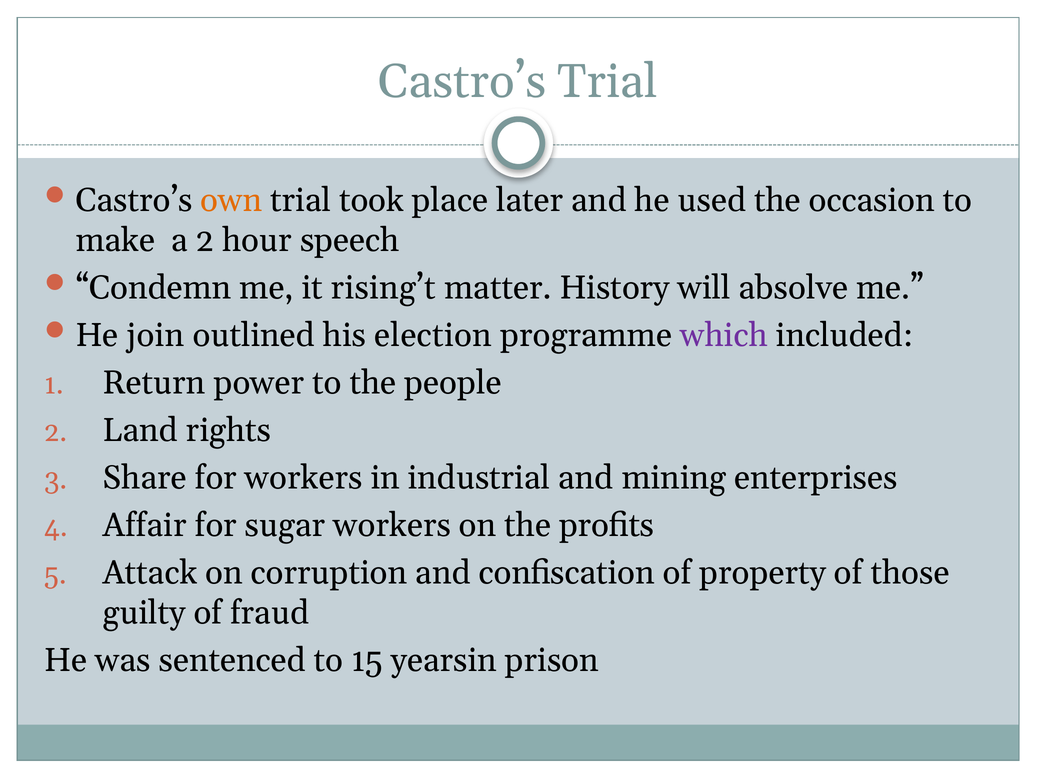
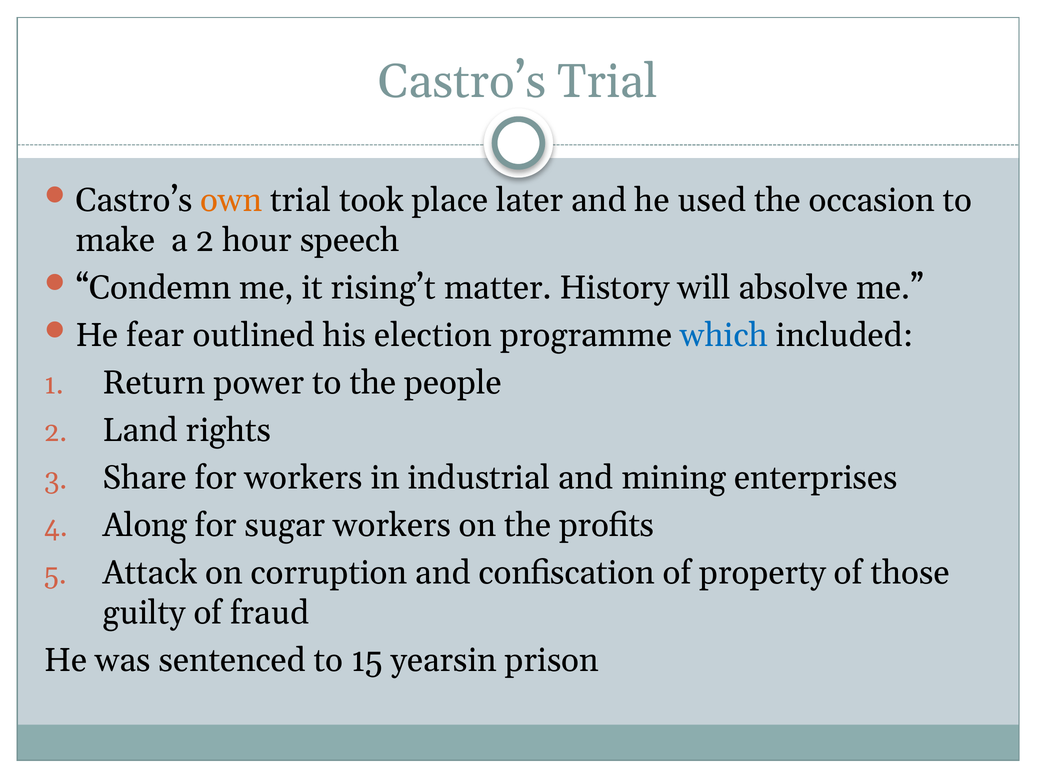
join: join -> fear
which colour: purple -> blue
Affair: Affair -> Along
